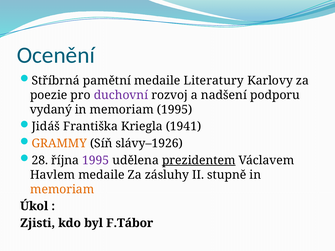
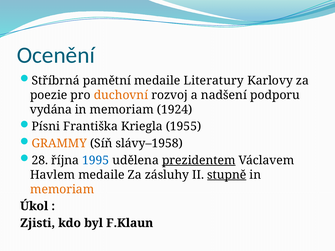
duchovní colour: purple -> orange
vydaný: vydaný -> vydána
memoriam 1995: 1995 -> 1924
Jidáš: Jidáš -> Písni
1941: 1941 -> 1955
slávy–1926: slávy–1926 -> slávy–1958
1995 at (96, 160) colour: purple -> blue
stupně underline: none -> present
F.Tábor: F.Tábor -> F.Klaun
